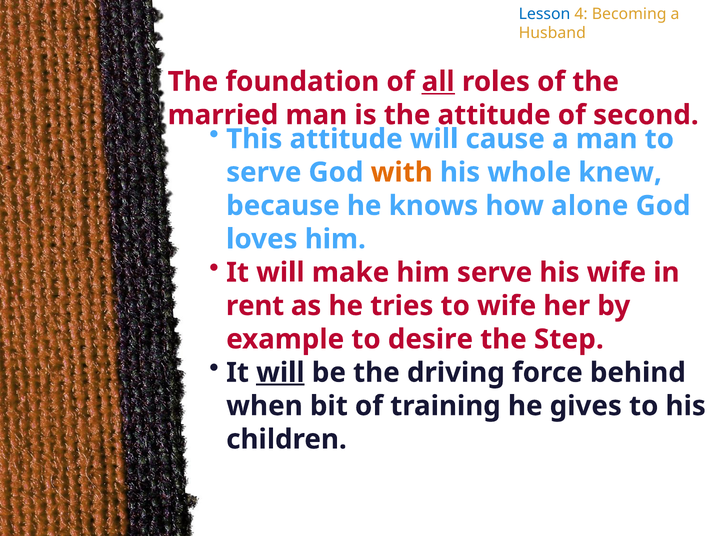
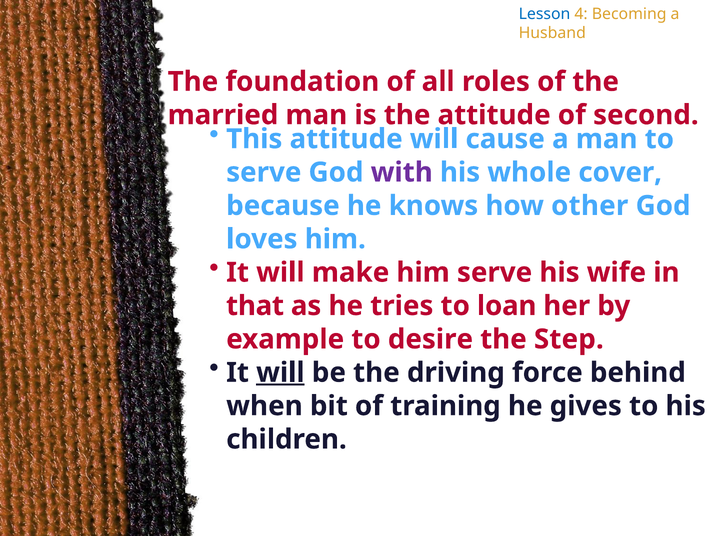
all underline: present -> none
with colour: orange -> purple
knew: knew -> cover
alone: alone -> other
rent: rent -> that
to wife: wife -> loan
